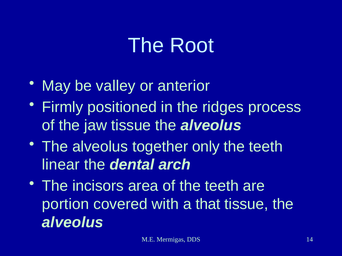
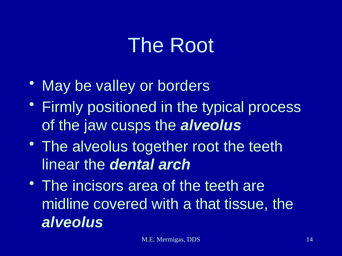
anterior: anterior -> borders
ridges: ridges -> typical
jaw tissue: tissue -> cusps
together only: only -> root
portion: portion -> midline
